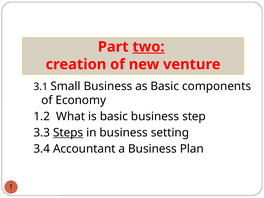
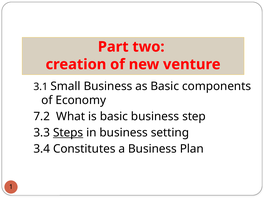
two underline: present -> none
1.2: 1.2 -> 7.2
Accountant: Accountant -> Constitutes
